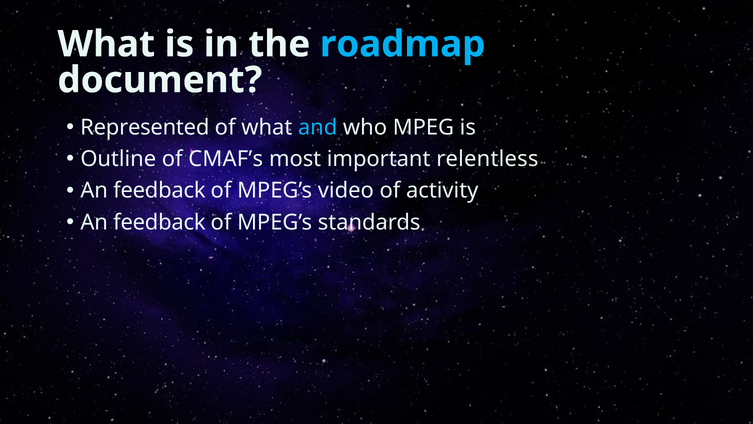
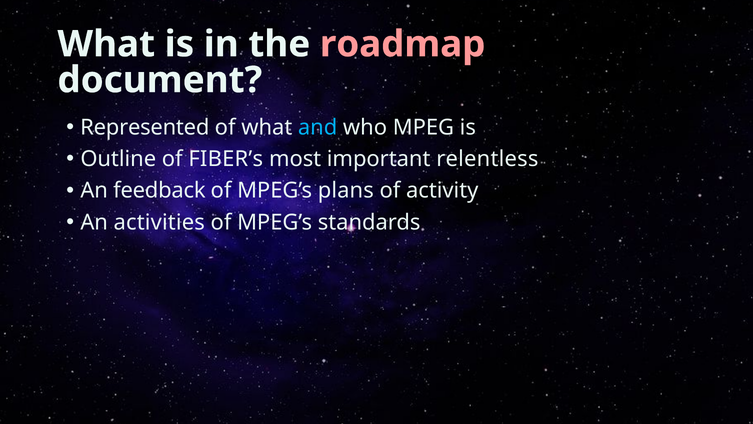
roadmap colour: light blue -> pink
CMAF’s: CMAF’s -> FIBER’s
video: video -> plans
feedback at (159, 222): feedback -> activities
